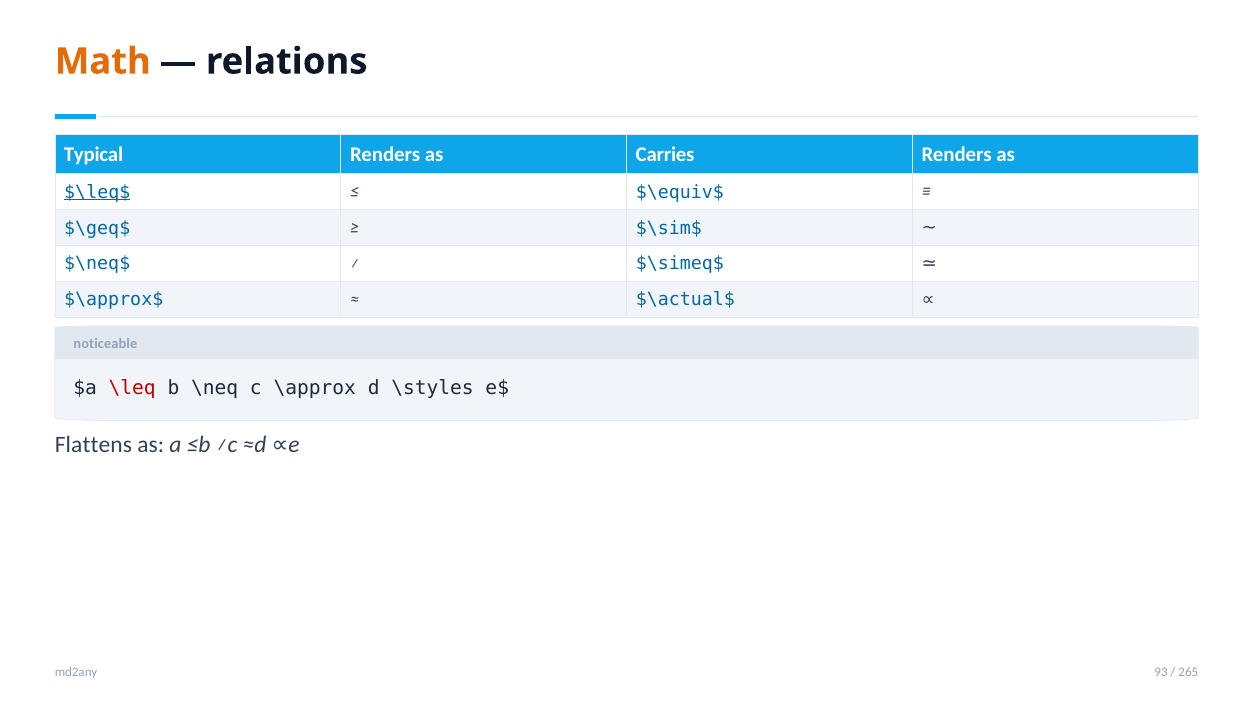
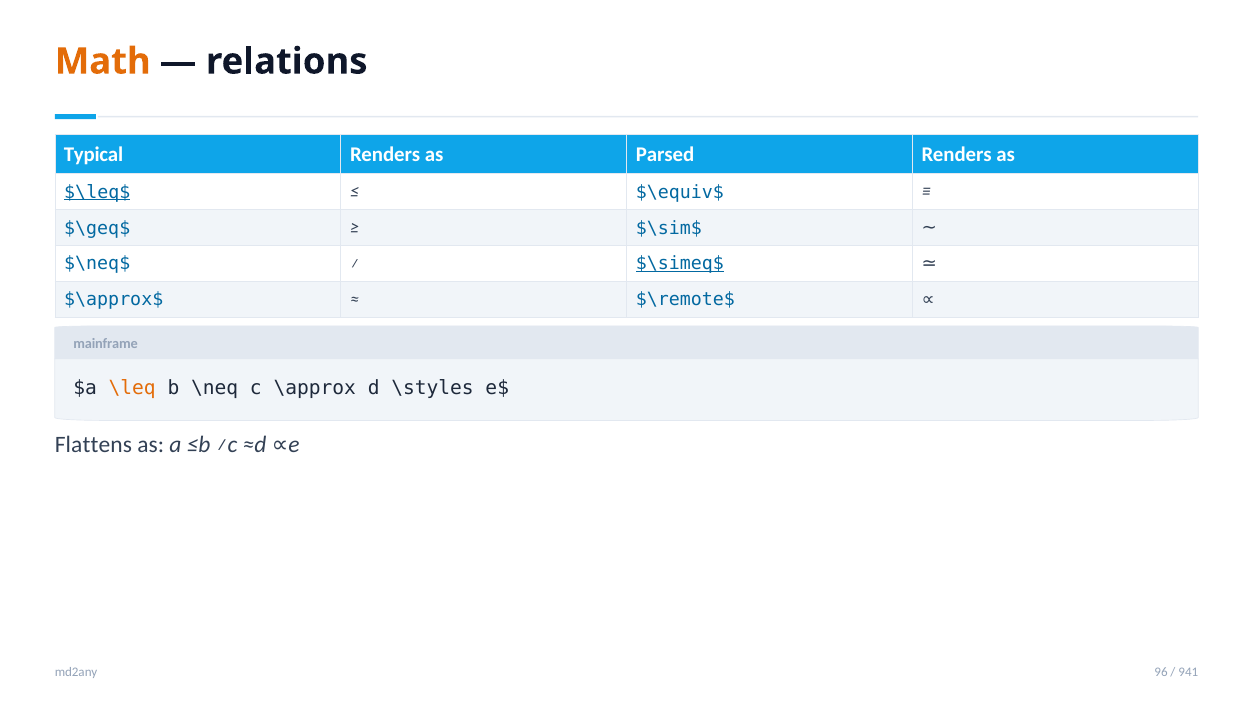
Carries: Carries -> Parsed
$\simeq$ underline: none -> present
$\actual$: $\actual$ -> $\remote$
noticeable: noticeable -> mainframe
\leq colour: red -> orange
93: 93 -> 96
265: 265 -> 941
